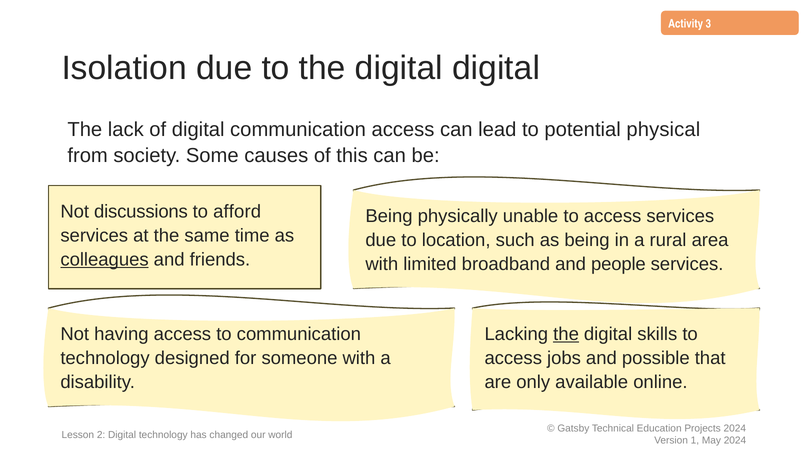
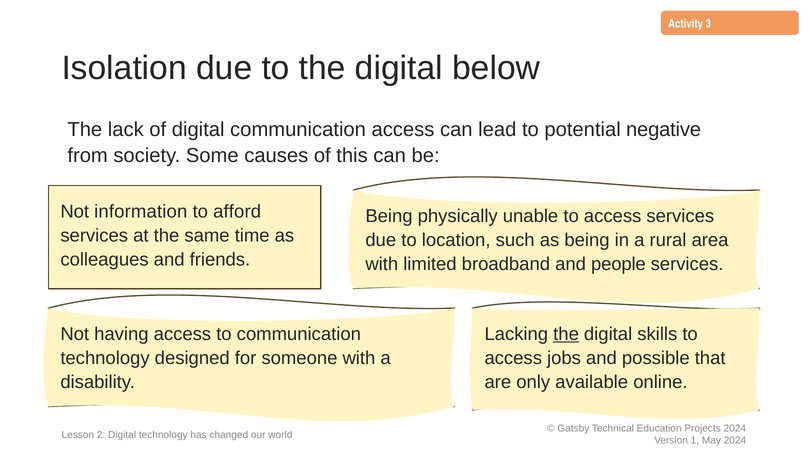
digital digital: digital -> below
physical: physical -> negative
discussions: discussions -> information
colleagues underline: present -> none
